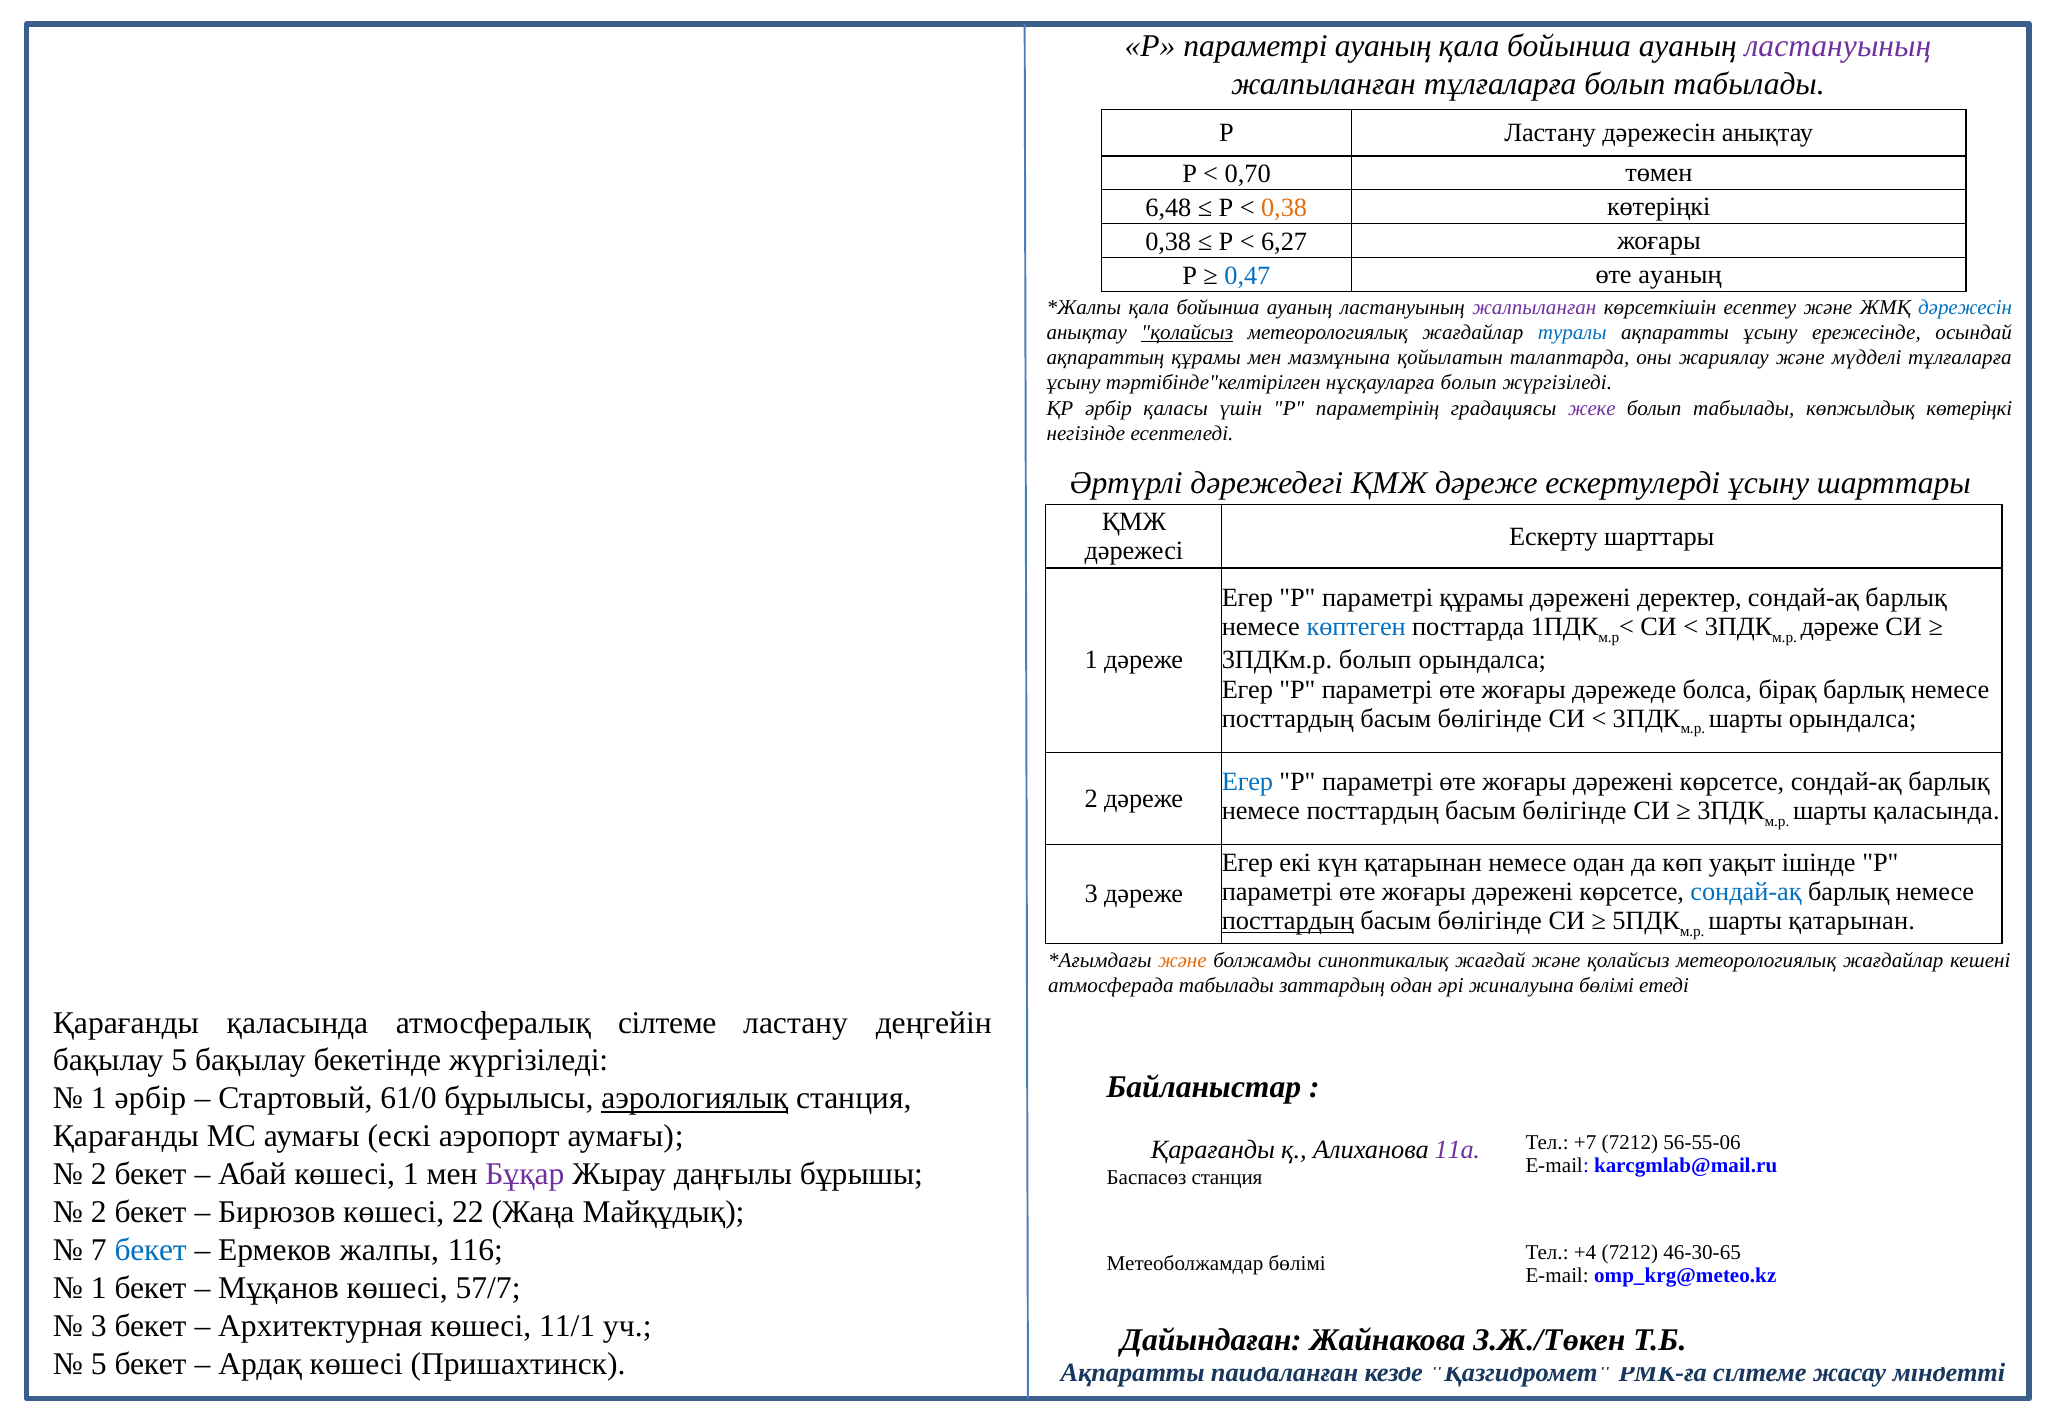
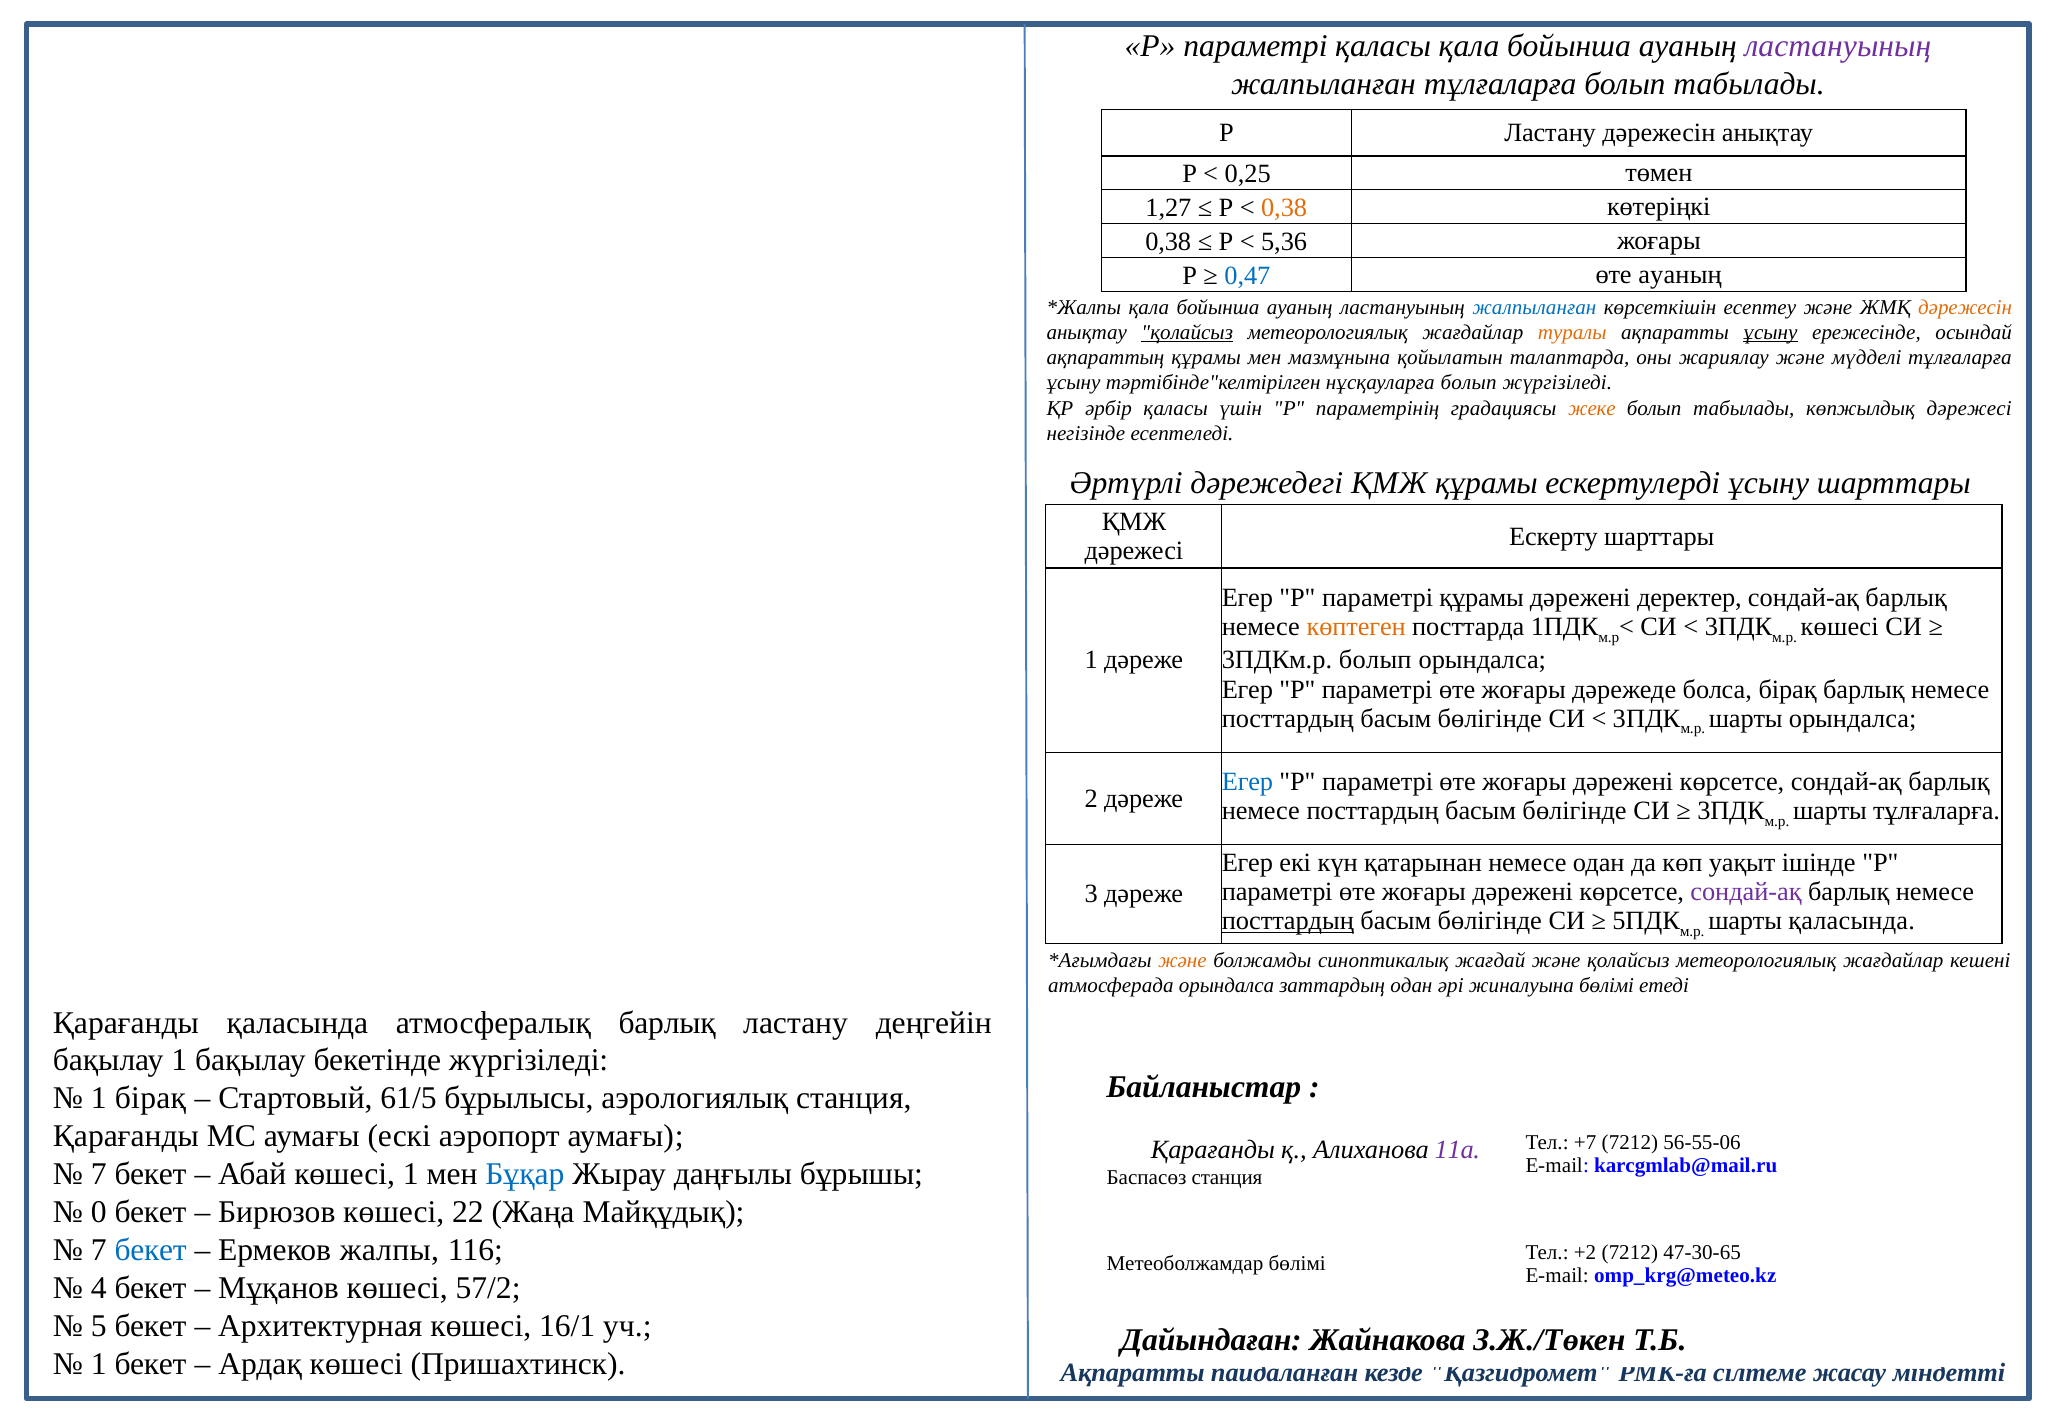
параметрі ауаның: ауаның -> қаласы
0,70: 0,70 -> 0,25
6,48: 6,48 -> 1,27
6,27: 6,27 -> 5,36
жалпыланған at (1534, 307) colour: purple -> blue
дәрежесін at (1965, 307) colour: blue -> orange
туралы colour: blue -> orange
ұсыну at (1770, 333) underline: none -> present
жеке colour: purple -> orange
көпжылдық көтеріңкі: көтеріңкі -> дәрежесі
ҚМЖ дәреже: дәреже -> құрамы
көптеген colour: blue -> orange
дәреже at (1840, 627): дәреже -> көшесі
шарты қаласында: қаласында -> тұлғаларға
сондай-ақ at (1746, 892) colour: blue -> purple
шарты қатарынан: қатарынан -> қаласында
атмосферада табылады: табылады -> орындалса
атмосфералық сілтеме: сілтеме -> барлық
бақылау 5: 5 -> 1
1 әрбір: әрбір -> бірақ
61/0: 61/0 -> 61/5
аэрологиялық underline: present -> none
2 at (99, 1175): 2 -> 7
Бұқар colour: purple -> blue
2 at (99, 1213): 2 -> 0
+4: +4 -> +2
46-30-65: 46-30-65 -> 47-30-65
1 at (99, 1289): 1 -> 4
57/7: 57/7 -> 57/2
3 at (99, 1326): 3 -> 5
11/1: 11/1 -> 16/1
5 at (99, 1364): 5 -> 1
